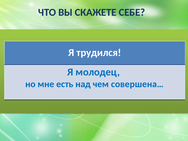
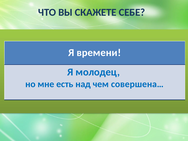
трудился: трудился -> времени
